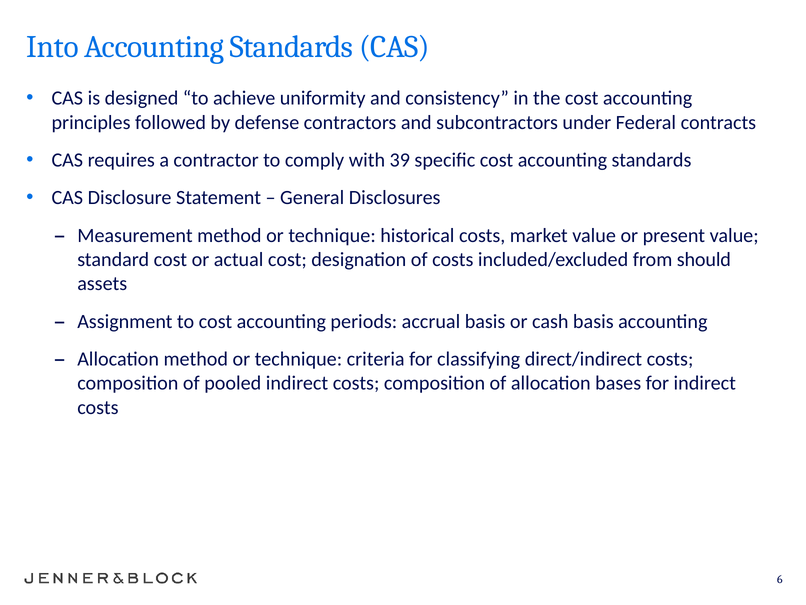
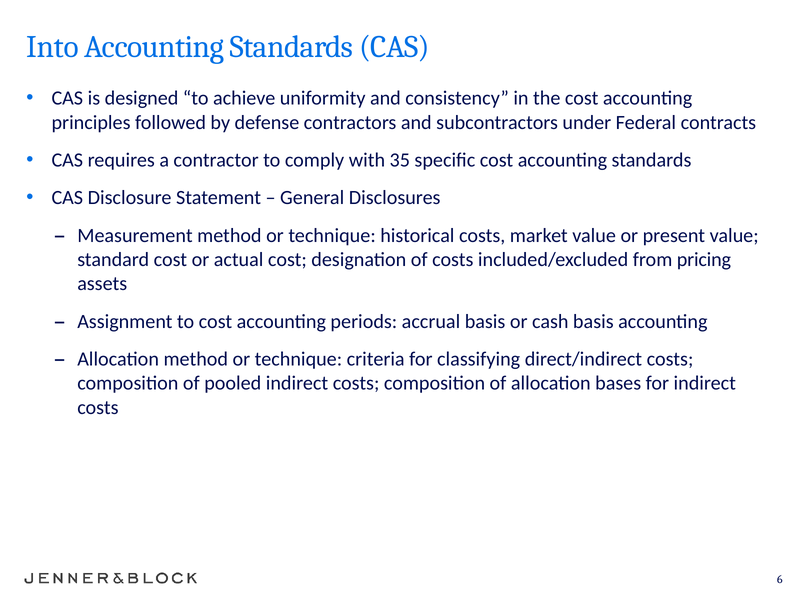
39: 39 -> 35
should: should -> pricing
